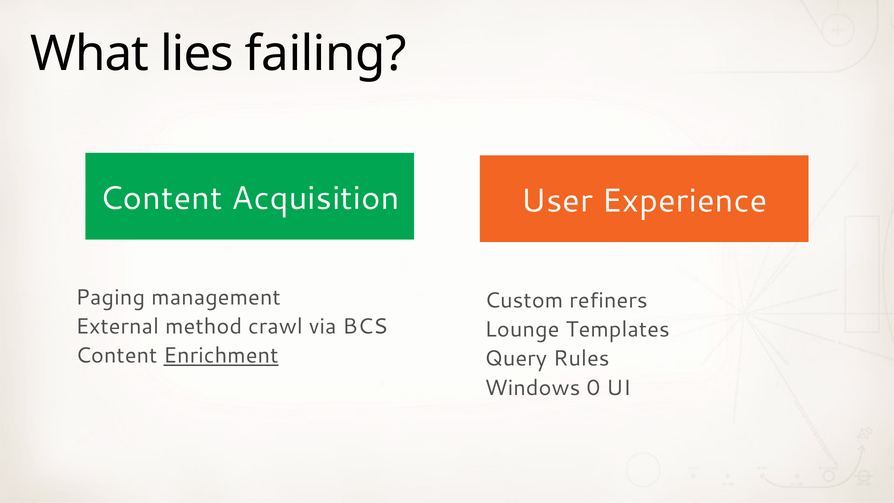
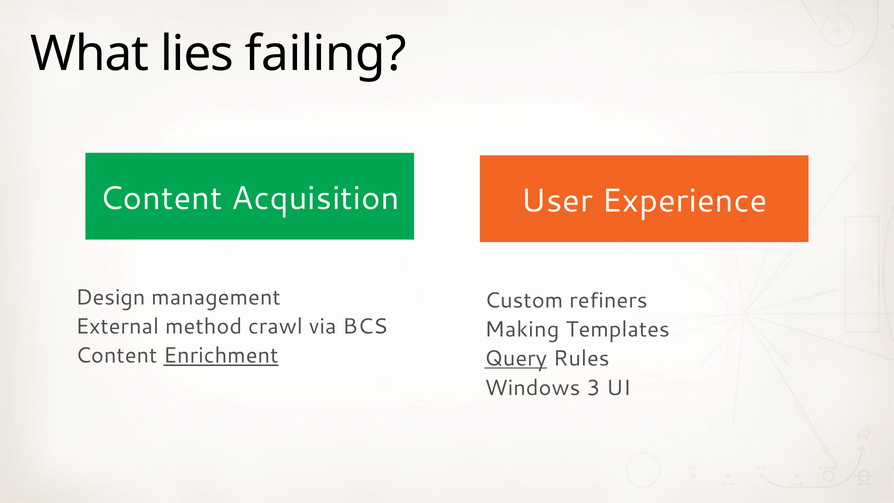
Paging: Paging -> Design
Lounge: Lounge -> Making
Query underline: none -> present
0: 0 -> 3
